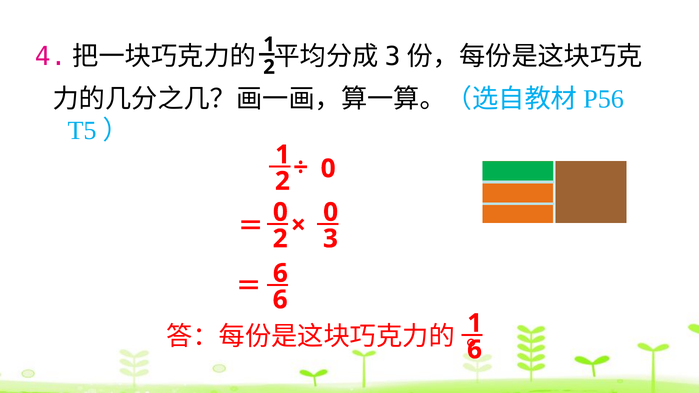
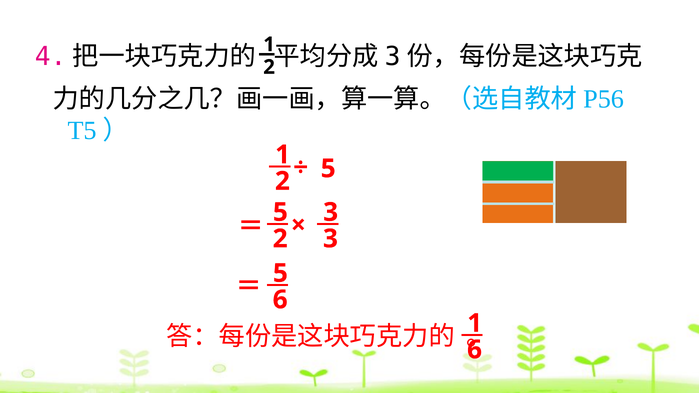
0 at (328, 169): 0 -> 5
0 at (280, 212): 0 -> 5
0 at (331, 212): 0 -> 3
6 at (280, 273): 6 -> 5
